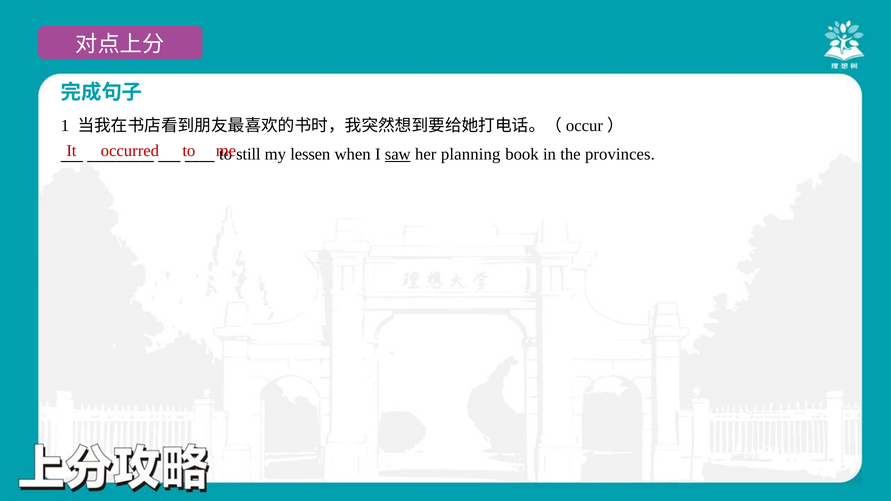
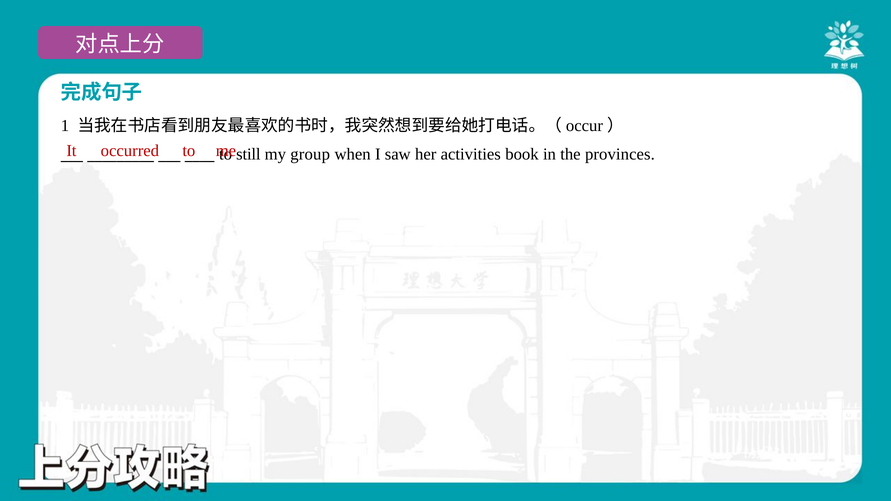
lessen: lessen -> group
saw underline: present -> none
planning: planning -> activities
